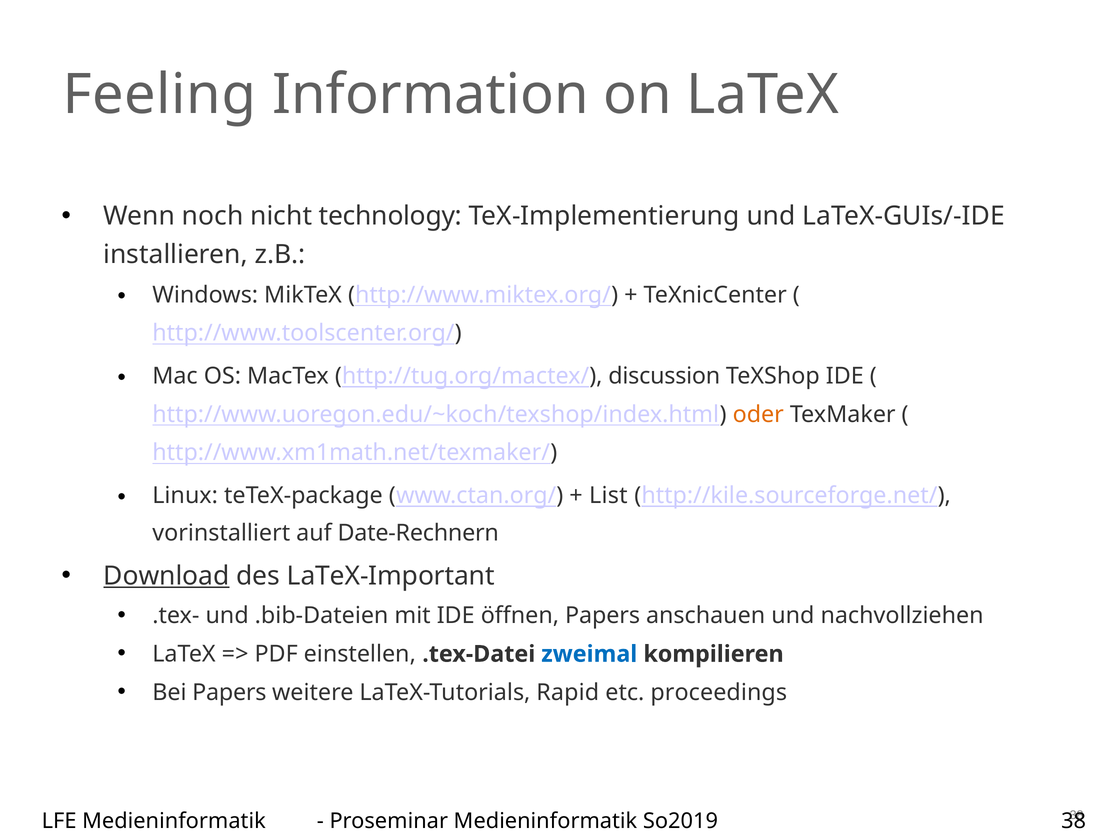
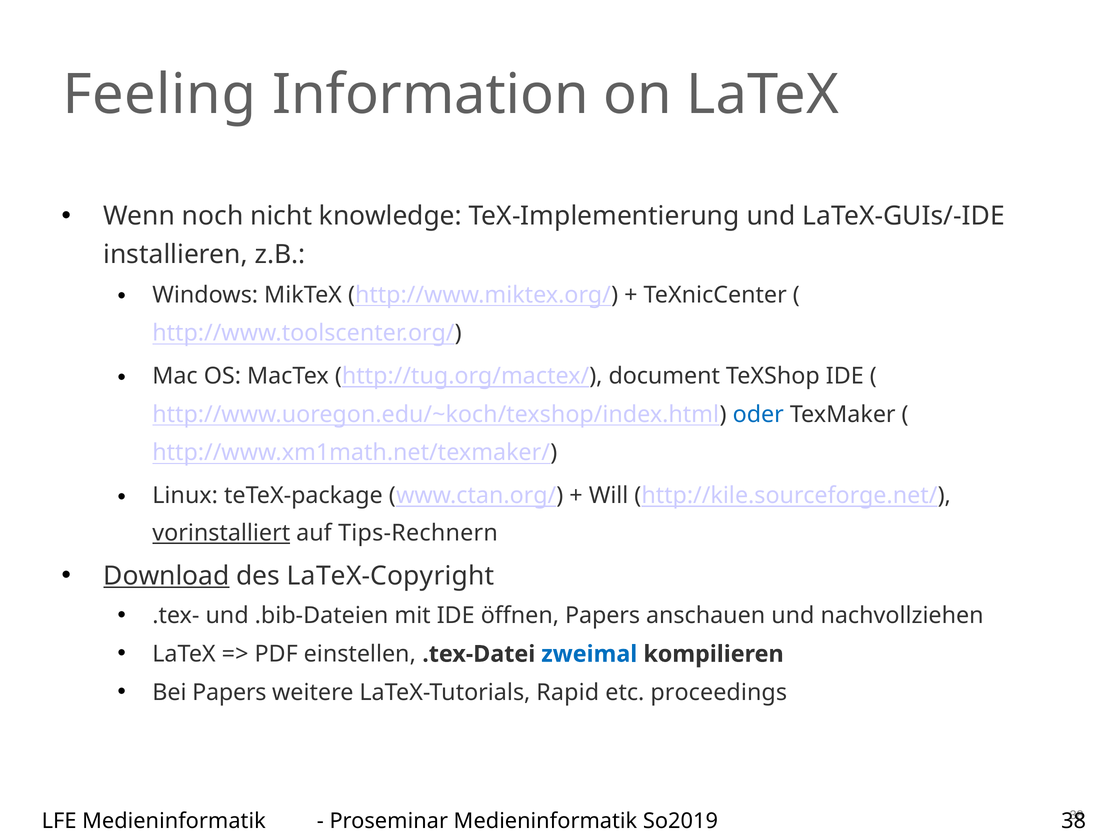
technology: technology -> knowledge
discussion: discussion -> document
oder colour: orange -> blue
List: List -> Will
vorinstalliert underline: none -> present
Date-Rechnern: Date-Rechnern -> Tips-Rechnern
LaTeX-Important: LaTeX-Important -> LaTeX-Copyright
